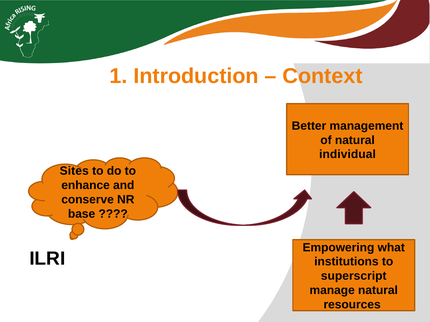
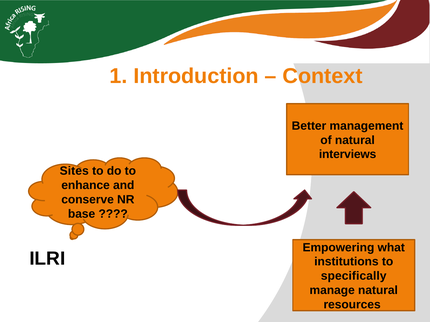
individual: individual -> interviews
superscript: superscript -> specifically
